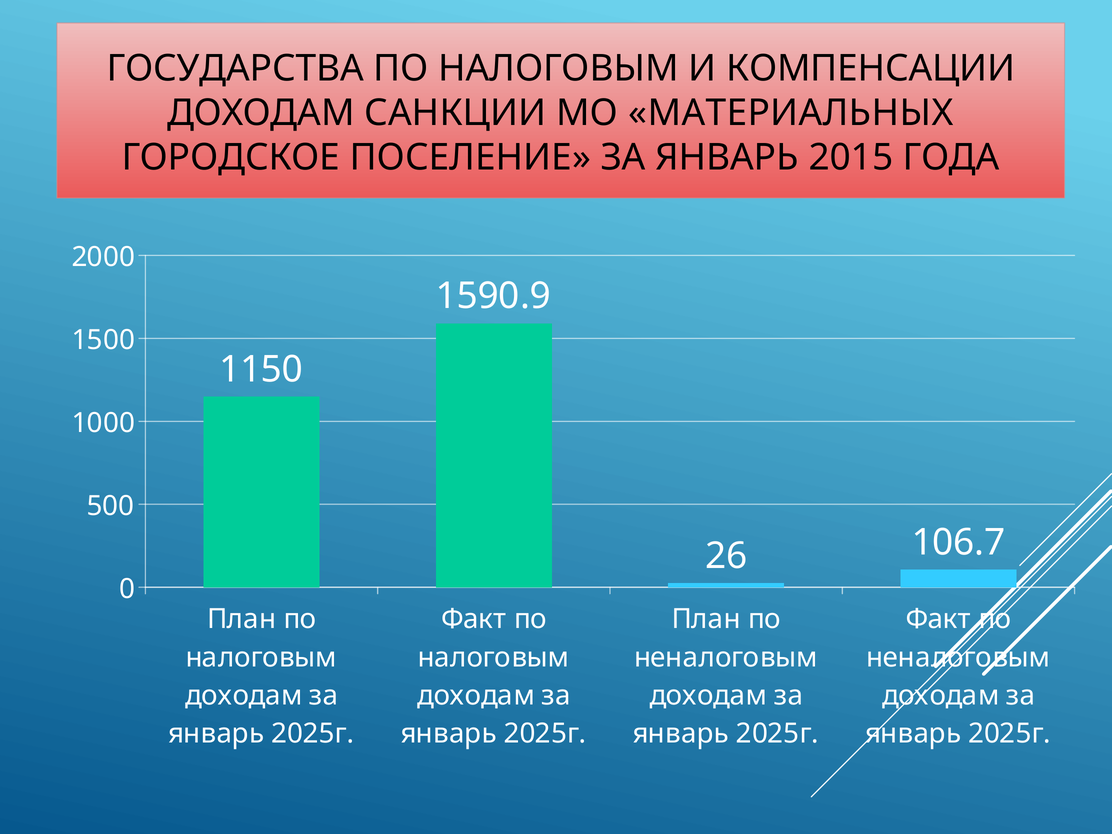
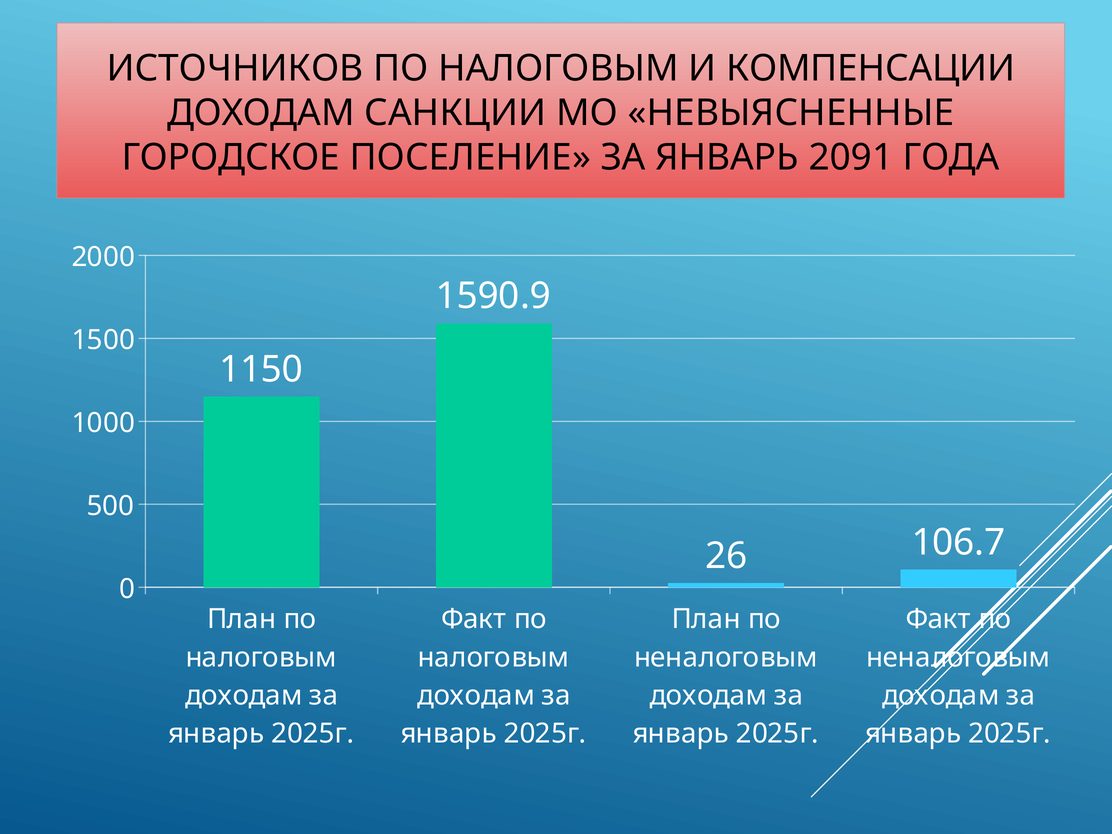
ГОСУДАРСТВА: ГОСУДАРСТВА -> ИСТОЧНИКОВ
МАТЕРИАЛЬНЫХ: МАТЕРИАЛЬНЫХ -> НЕВЫЯСНЕННЫЕ
2015: 2015 -> 2091
